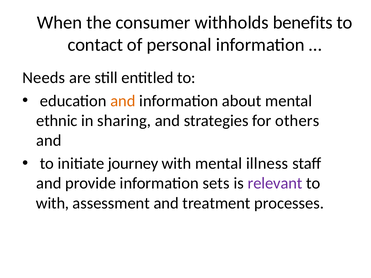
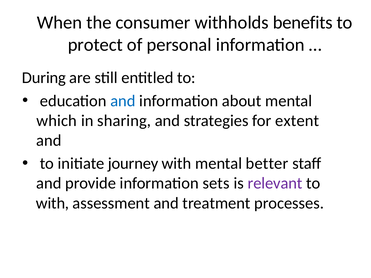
contact: contact -> protect
Needs: Needs -> During
and at (123, 101) colour: orange -> blue
ethnic: ethnic -> which
others: others -> extent
illness: illness -> better
